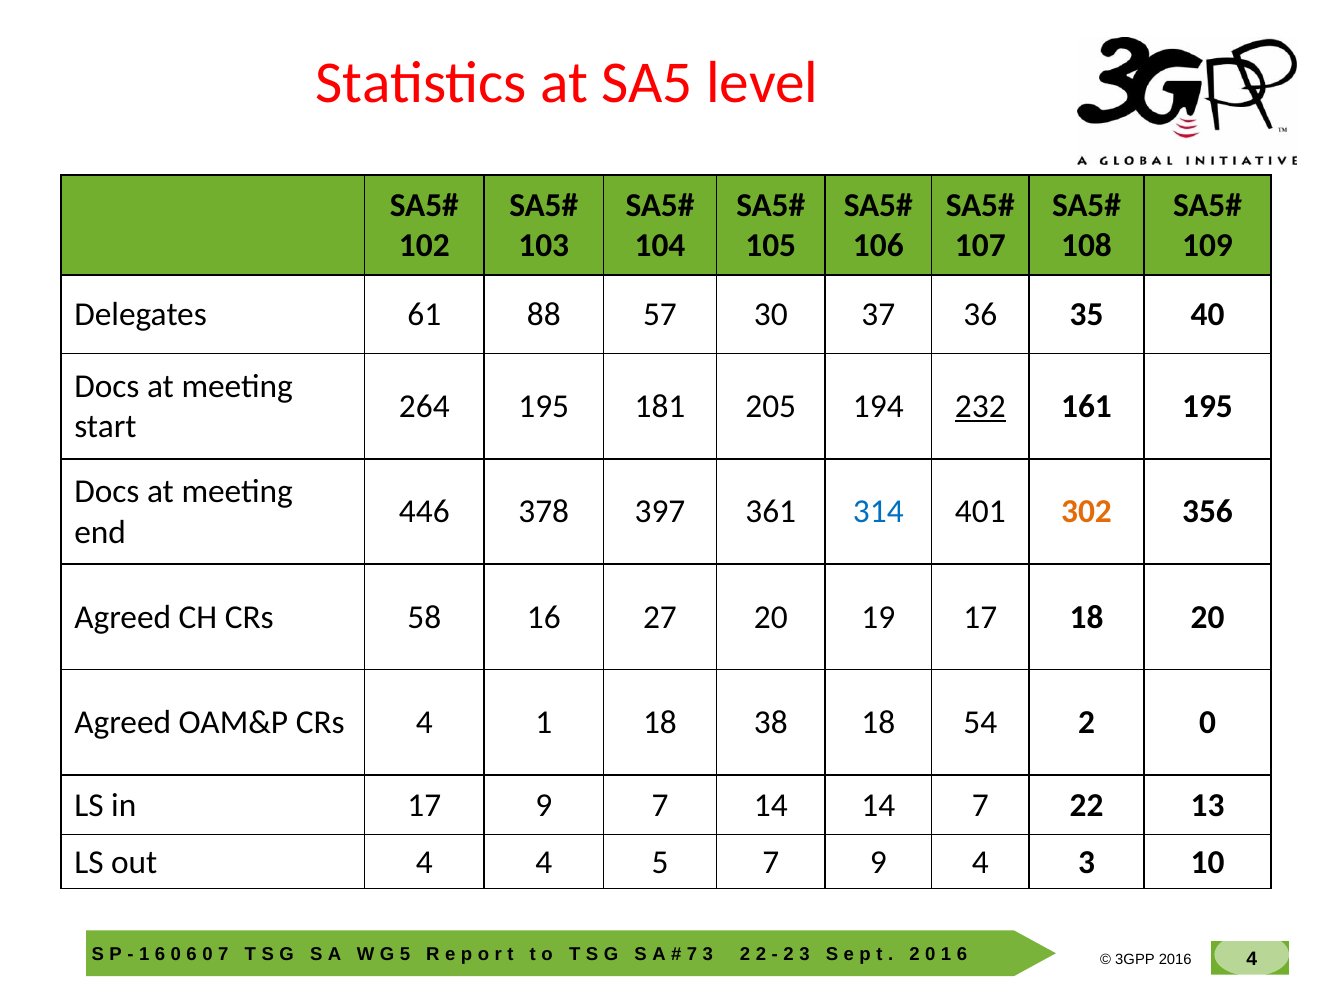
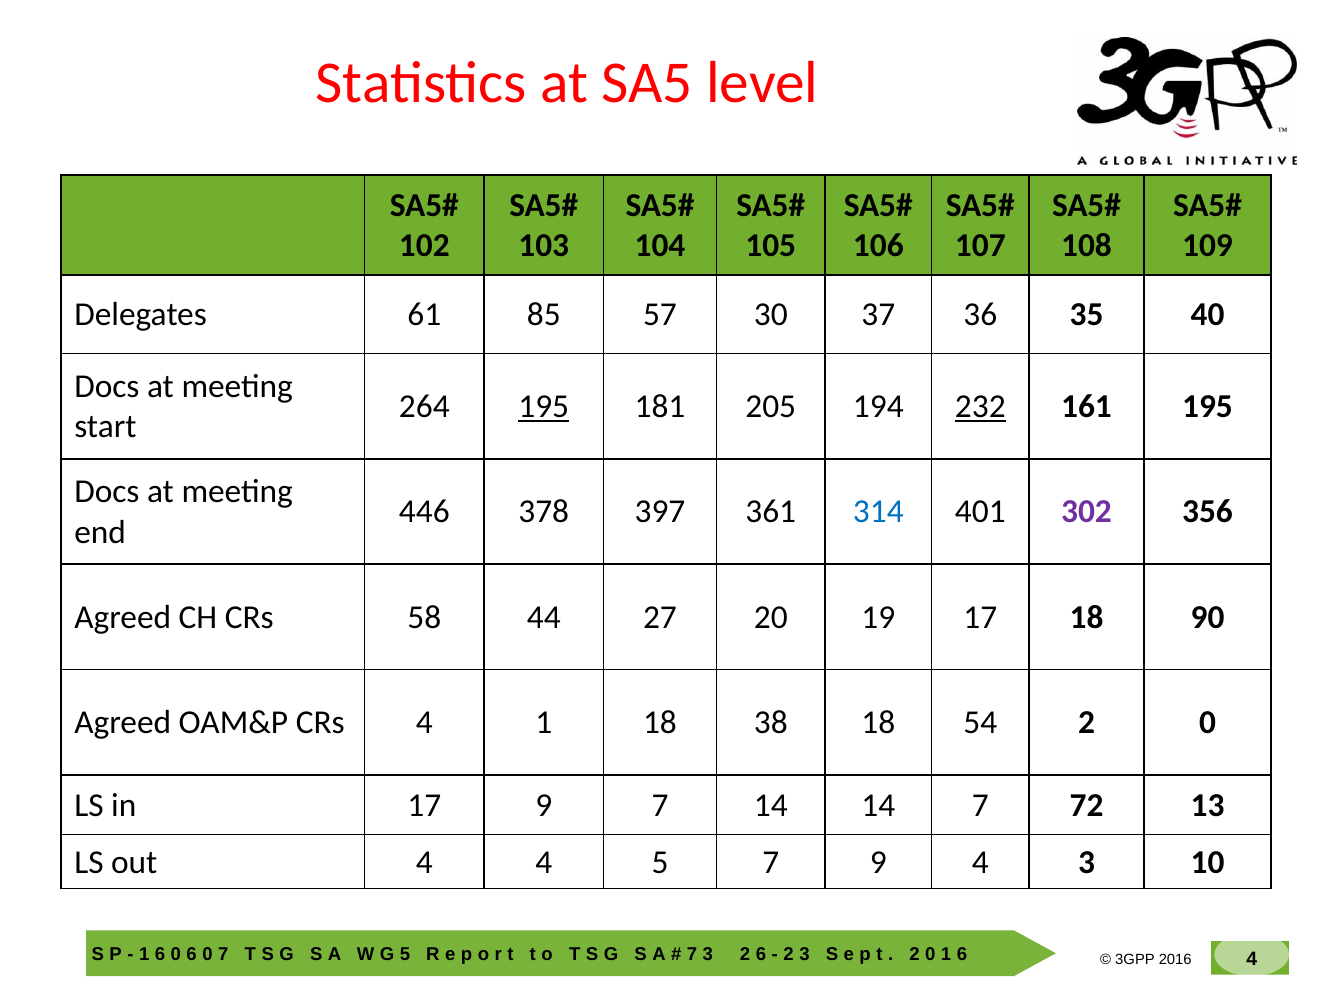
88: 88 -> 85
195 at (544, 407) underline: none -> present
302 colour: orange -> purple
16: 16 -> 44
18 20: 20 -> 90
22: 22 -> 72
2 2: 2 -> 6
